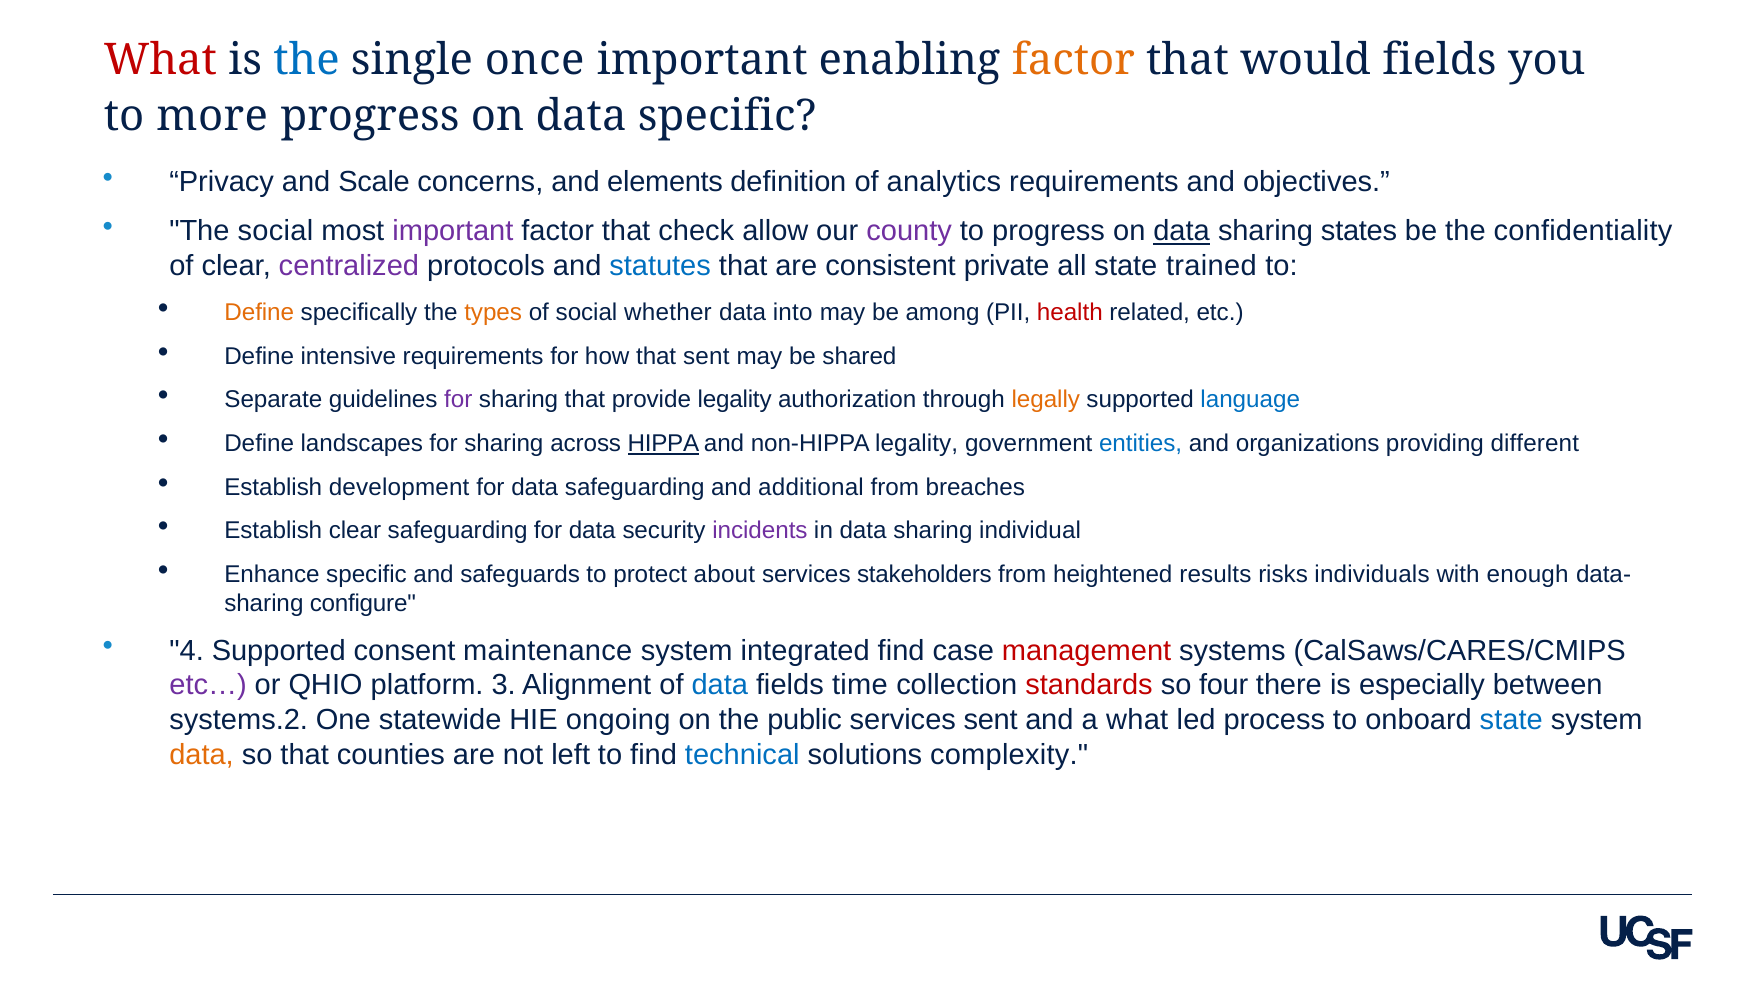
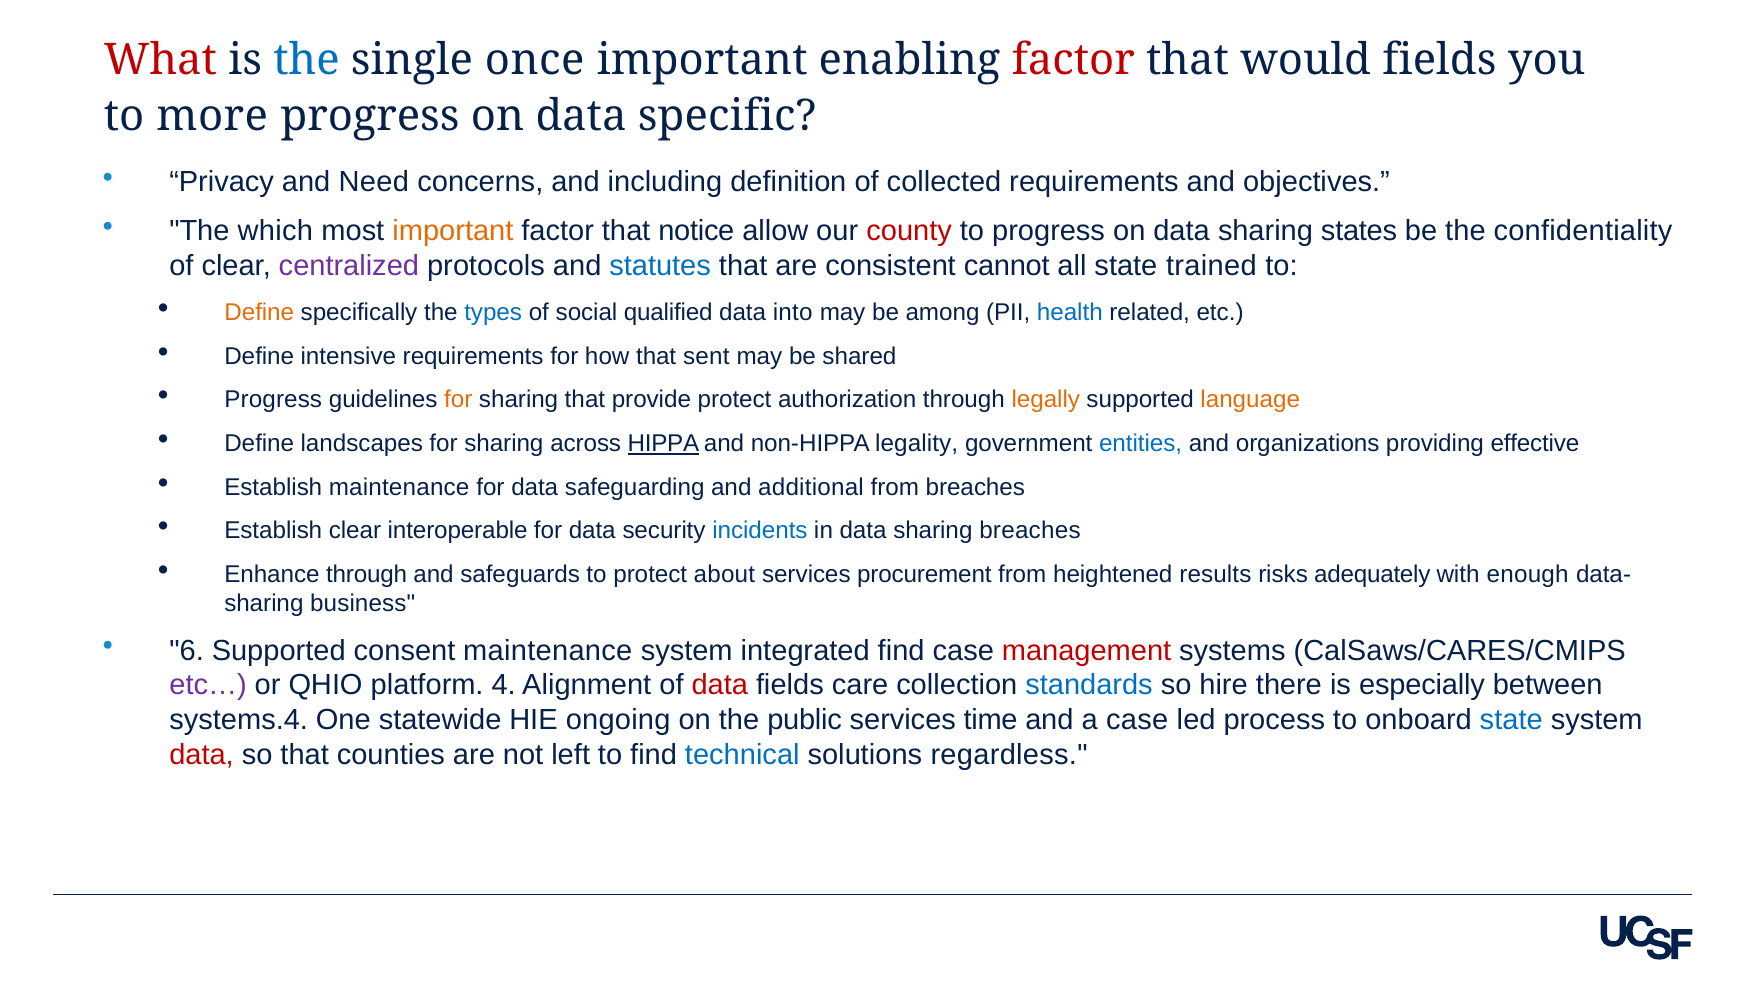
factor at (1073, 60) colour: orange -> red
Scale: Scale -> Need
elements: elements -> including
analytics: analytics -> collected
The social: social -> which
important at (453, 231) colour: purple -> orange
check: check -> notice
county colour: purple -> red
data at (1182, 231) underline: present -> none
private: private -> cannot
types colour: orange -> blue
whether: whether -> qualified
health colour: red -> blue
Separate at (273, 400): Separate -> Progress
for at (458, 400) colour: purple -> orange
provide legality: legality -> protect
language colour: blue -> orange
different: different -> effective
Establish development: development -> maintenance
clear safeguarding: safeguarding -> interoperable
incidents colour: purple -> blue
sharing individual: individual -> breaches
Enhance specific: specific -> through
stakeholders: stakeholders -> procurement
individuals: individuals -> adequately
configure: configure -> business
4: 4 -> 6
3: 3 -> 4
data at (720, 685) colour: blue -> red
time: time -> care
standards colour: red -> blue
four: four -> hire
systems.2: systems.2 -> systems.4
services sent: sent -> time
a what: what -> case
data at (202, 755) colour: orange -> red
complexity: complexity -> regardless
